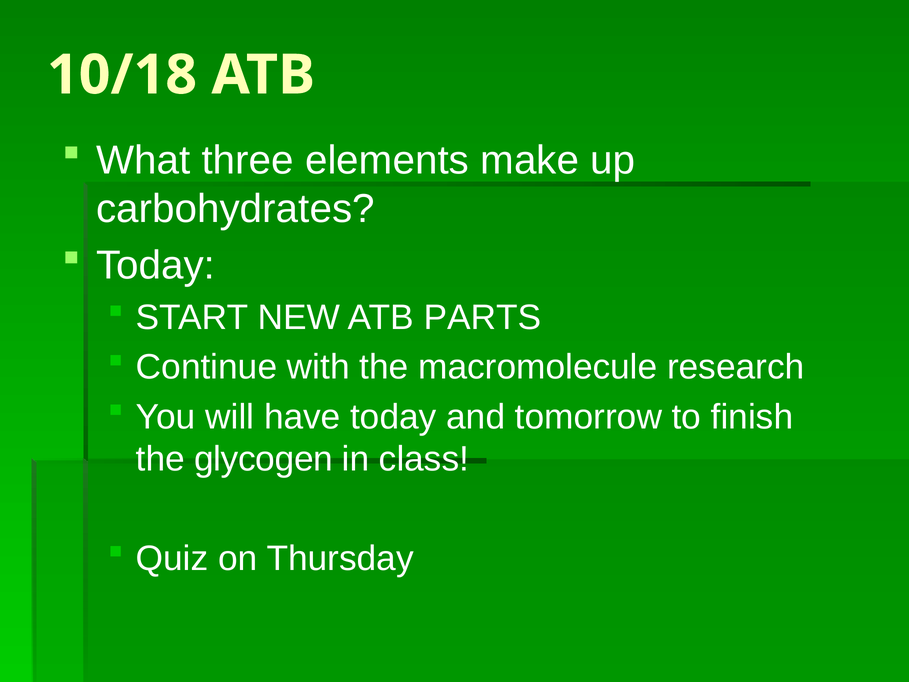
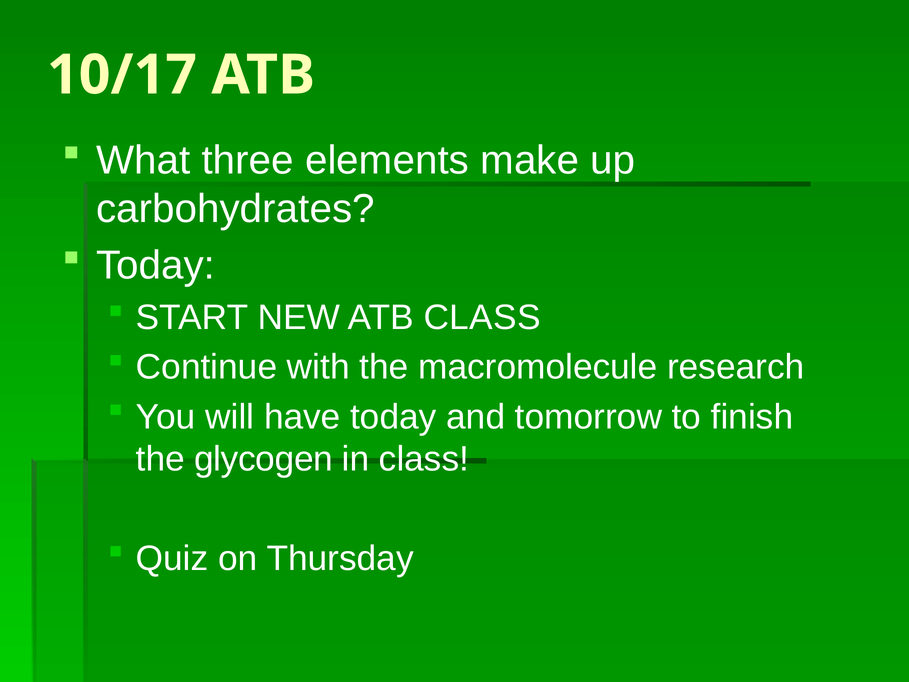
10/18: 10/18 -> 10/17
ATB PARTS: PARTS -> CLASS
